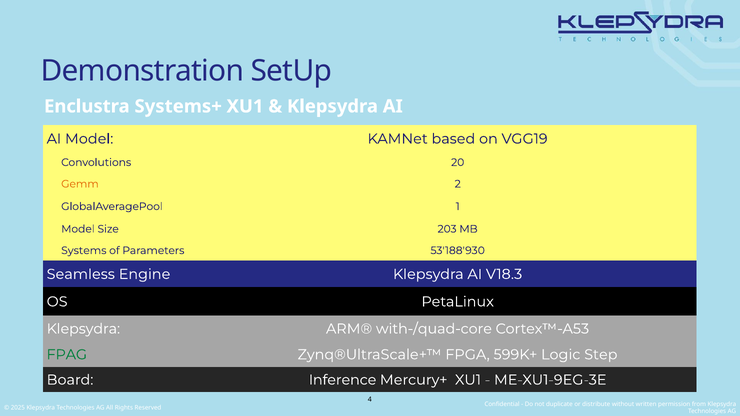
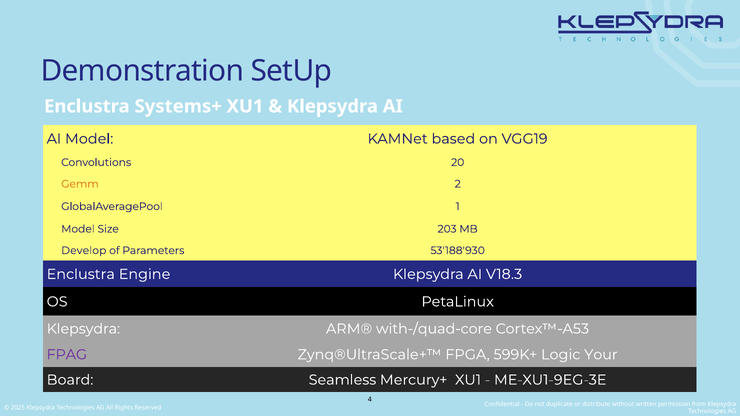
Systems: Systems -> Develop
Seamless at (81, 274): Seamless -> Enclustra
FPAG colour: green -> purple
Step: Step -> Your
Inference: Inference -> Seamless
